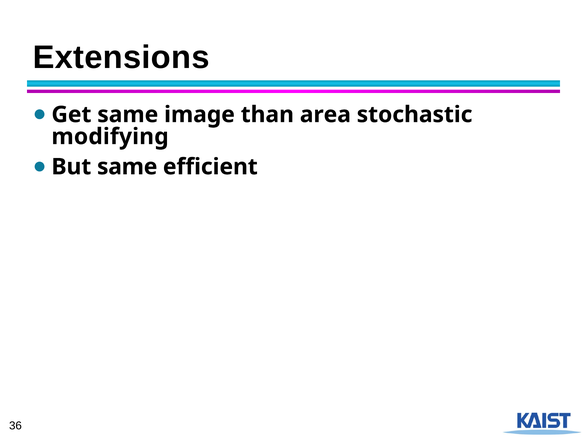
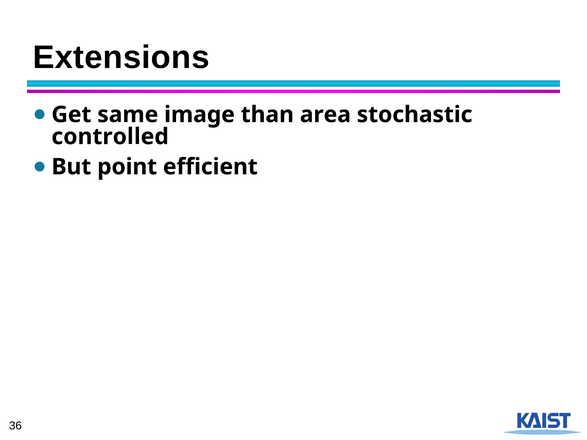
modifying: modifying -> controlled
But same: same -> point
